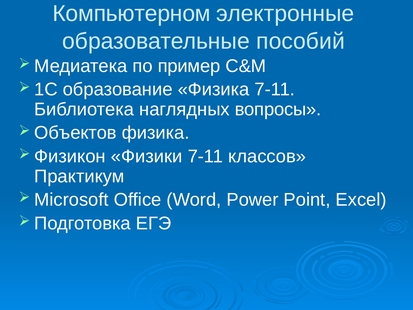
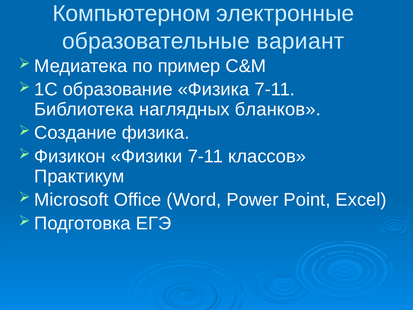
пособий: пособий -> вариант
вопросы: вопросы -> бланков
Объектов: Объектов -> Создание
